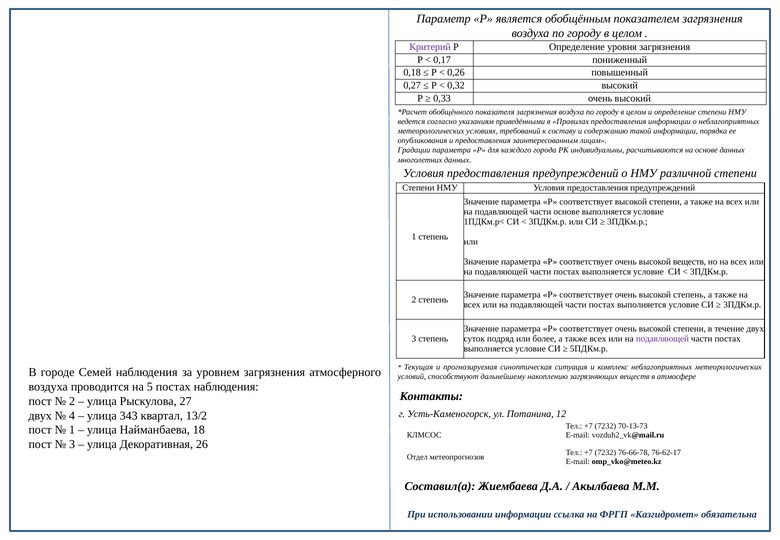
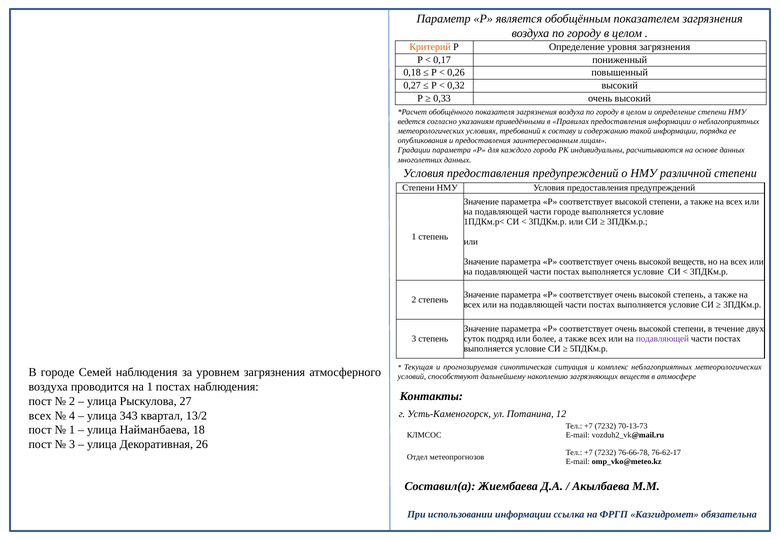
Критерий colour: purple -> orange
части основе: основе -> городе
на 5: 5 -> 1
двух at (40, 416): двух -> всех
